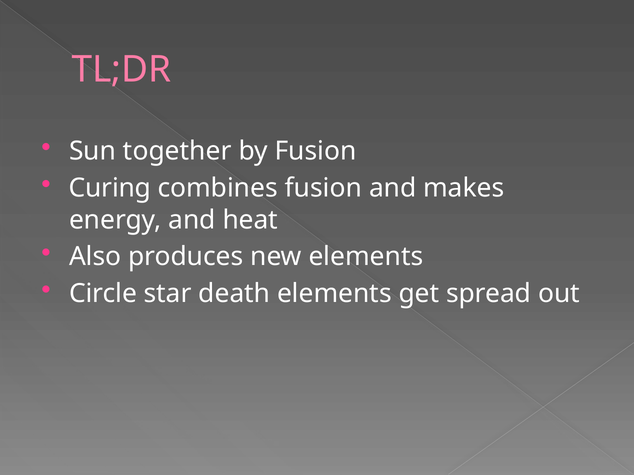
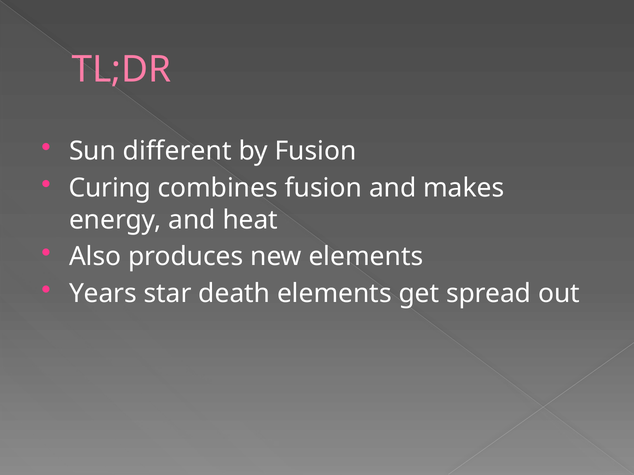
together: together -> different
Circle: Circle -> Years
